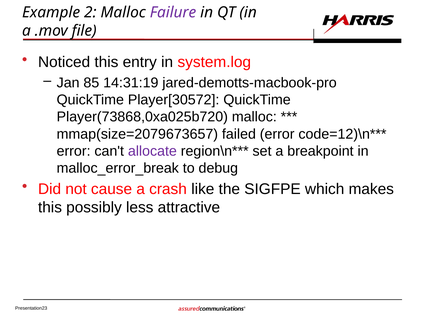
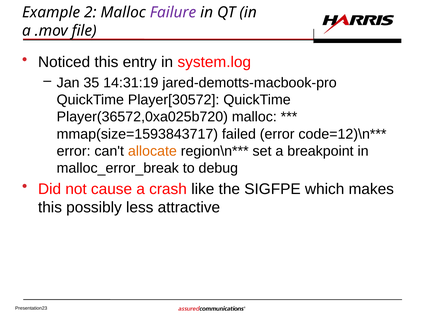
85: 85 -> 35
Player(73868,0xa025b720: Player(73868,0xa025b720 -> Player(36572,0xa025b720
mmap(size=2079673657: mmap(size=2079673657 -> mmap(size=1593843717
allocate colour: purple -> orange
